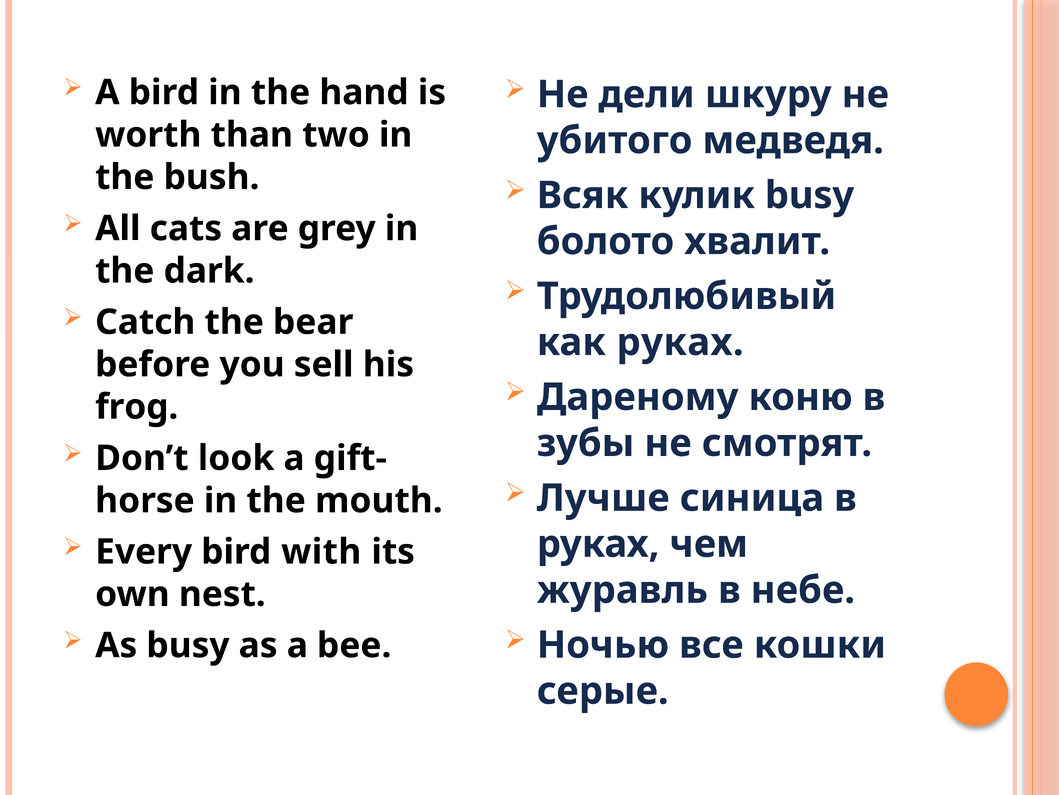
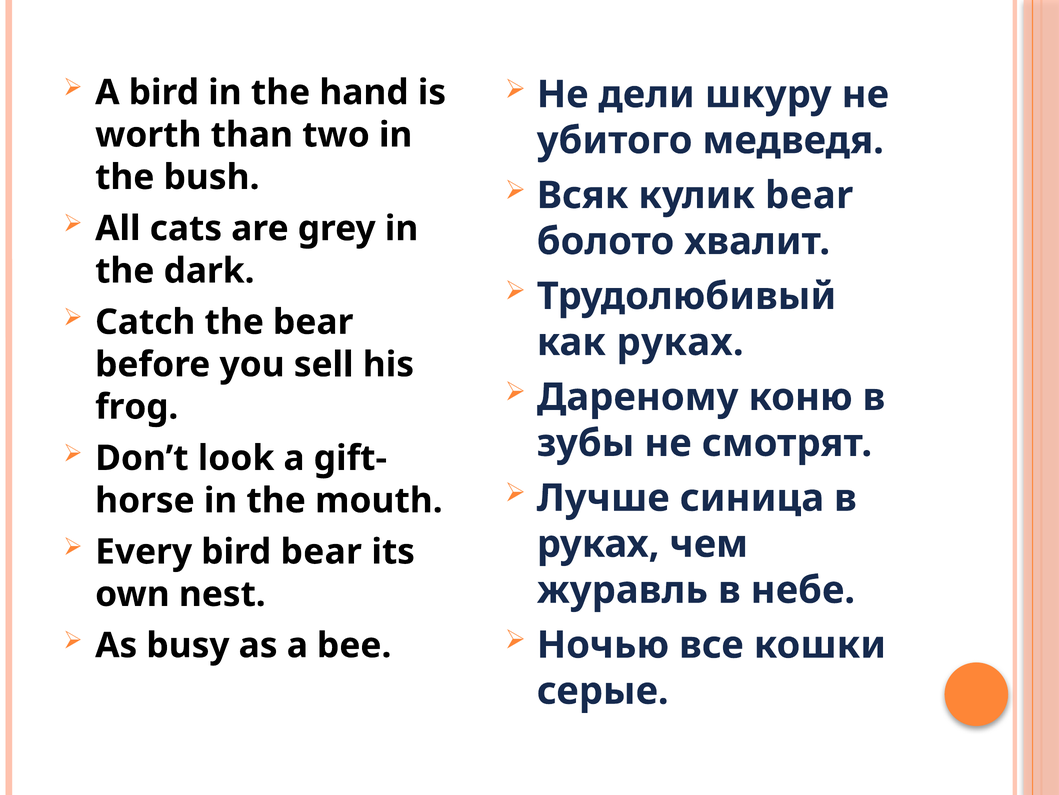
кулик busy: busy -> bear
bird with: with -> bear
